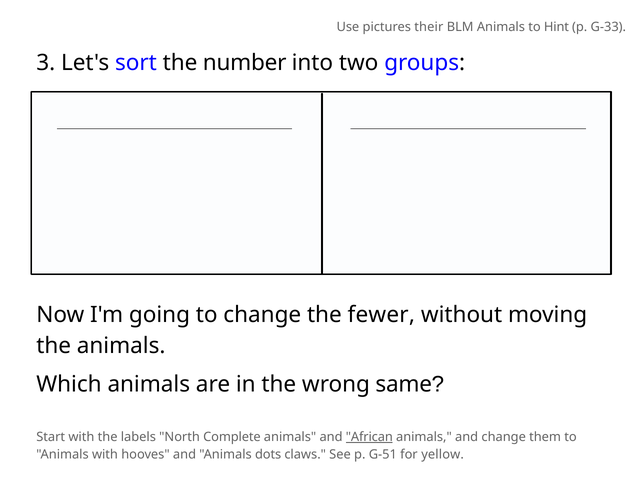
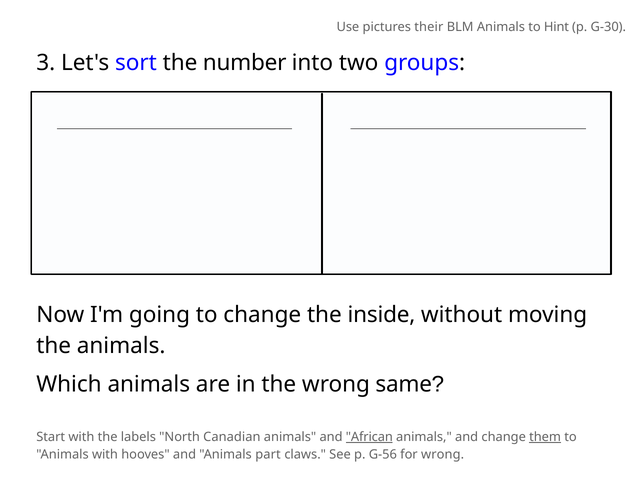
G-33: G-33 -> G-30
fewer: fewer -> inside
Complete: Complete -> Canadian
them underline: none -> present
dots: dots -> part
G-51: G-51 -> G-56
for yellow: yellow -> wrong
